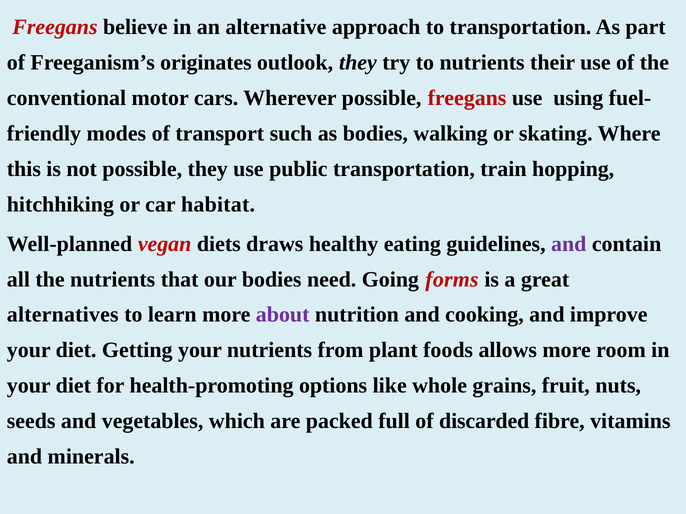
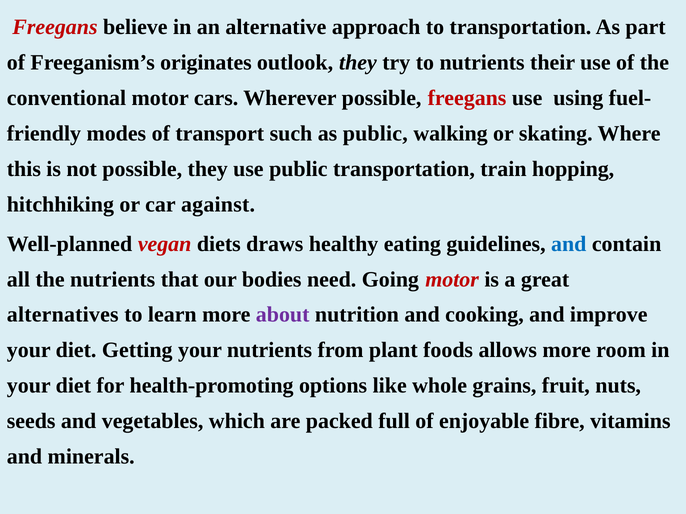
as bodies: bodies -> public
habitat: habitat -> against
and at (569, 244) colour: purple -> blue
Going forms: forms -> motor
discarded: discarded -> enjoyable
